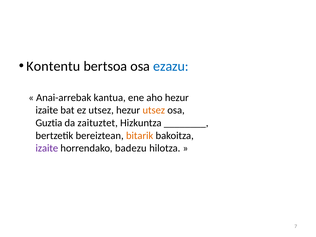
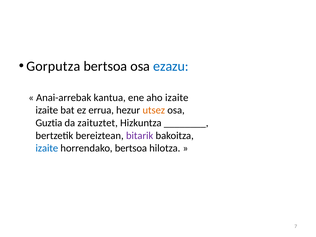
Kontentu: Kontentu -> Gorputza
aho hezur: hezur -> izaite
ez utsez: utsez -> errua
bitarik colour: orange -> purple
izaite at (47, 148) colour: purple -> blue
horrendako badezu: badezu -> bertsoa
